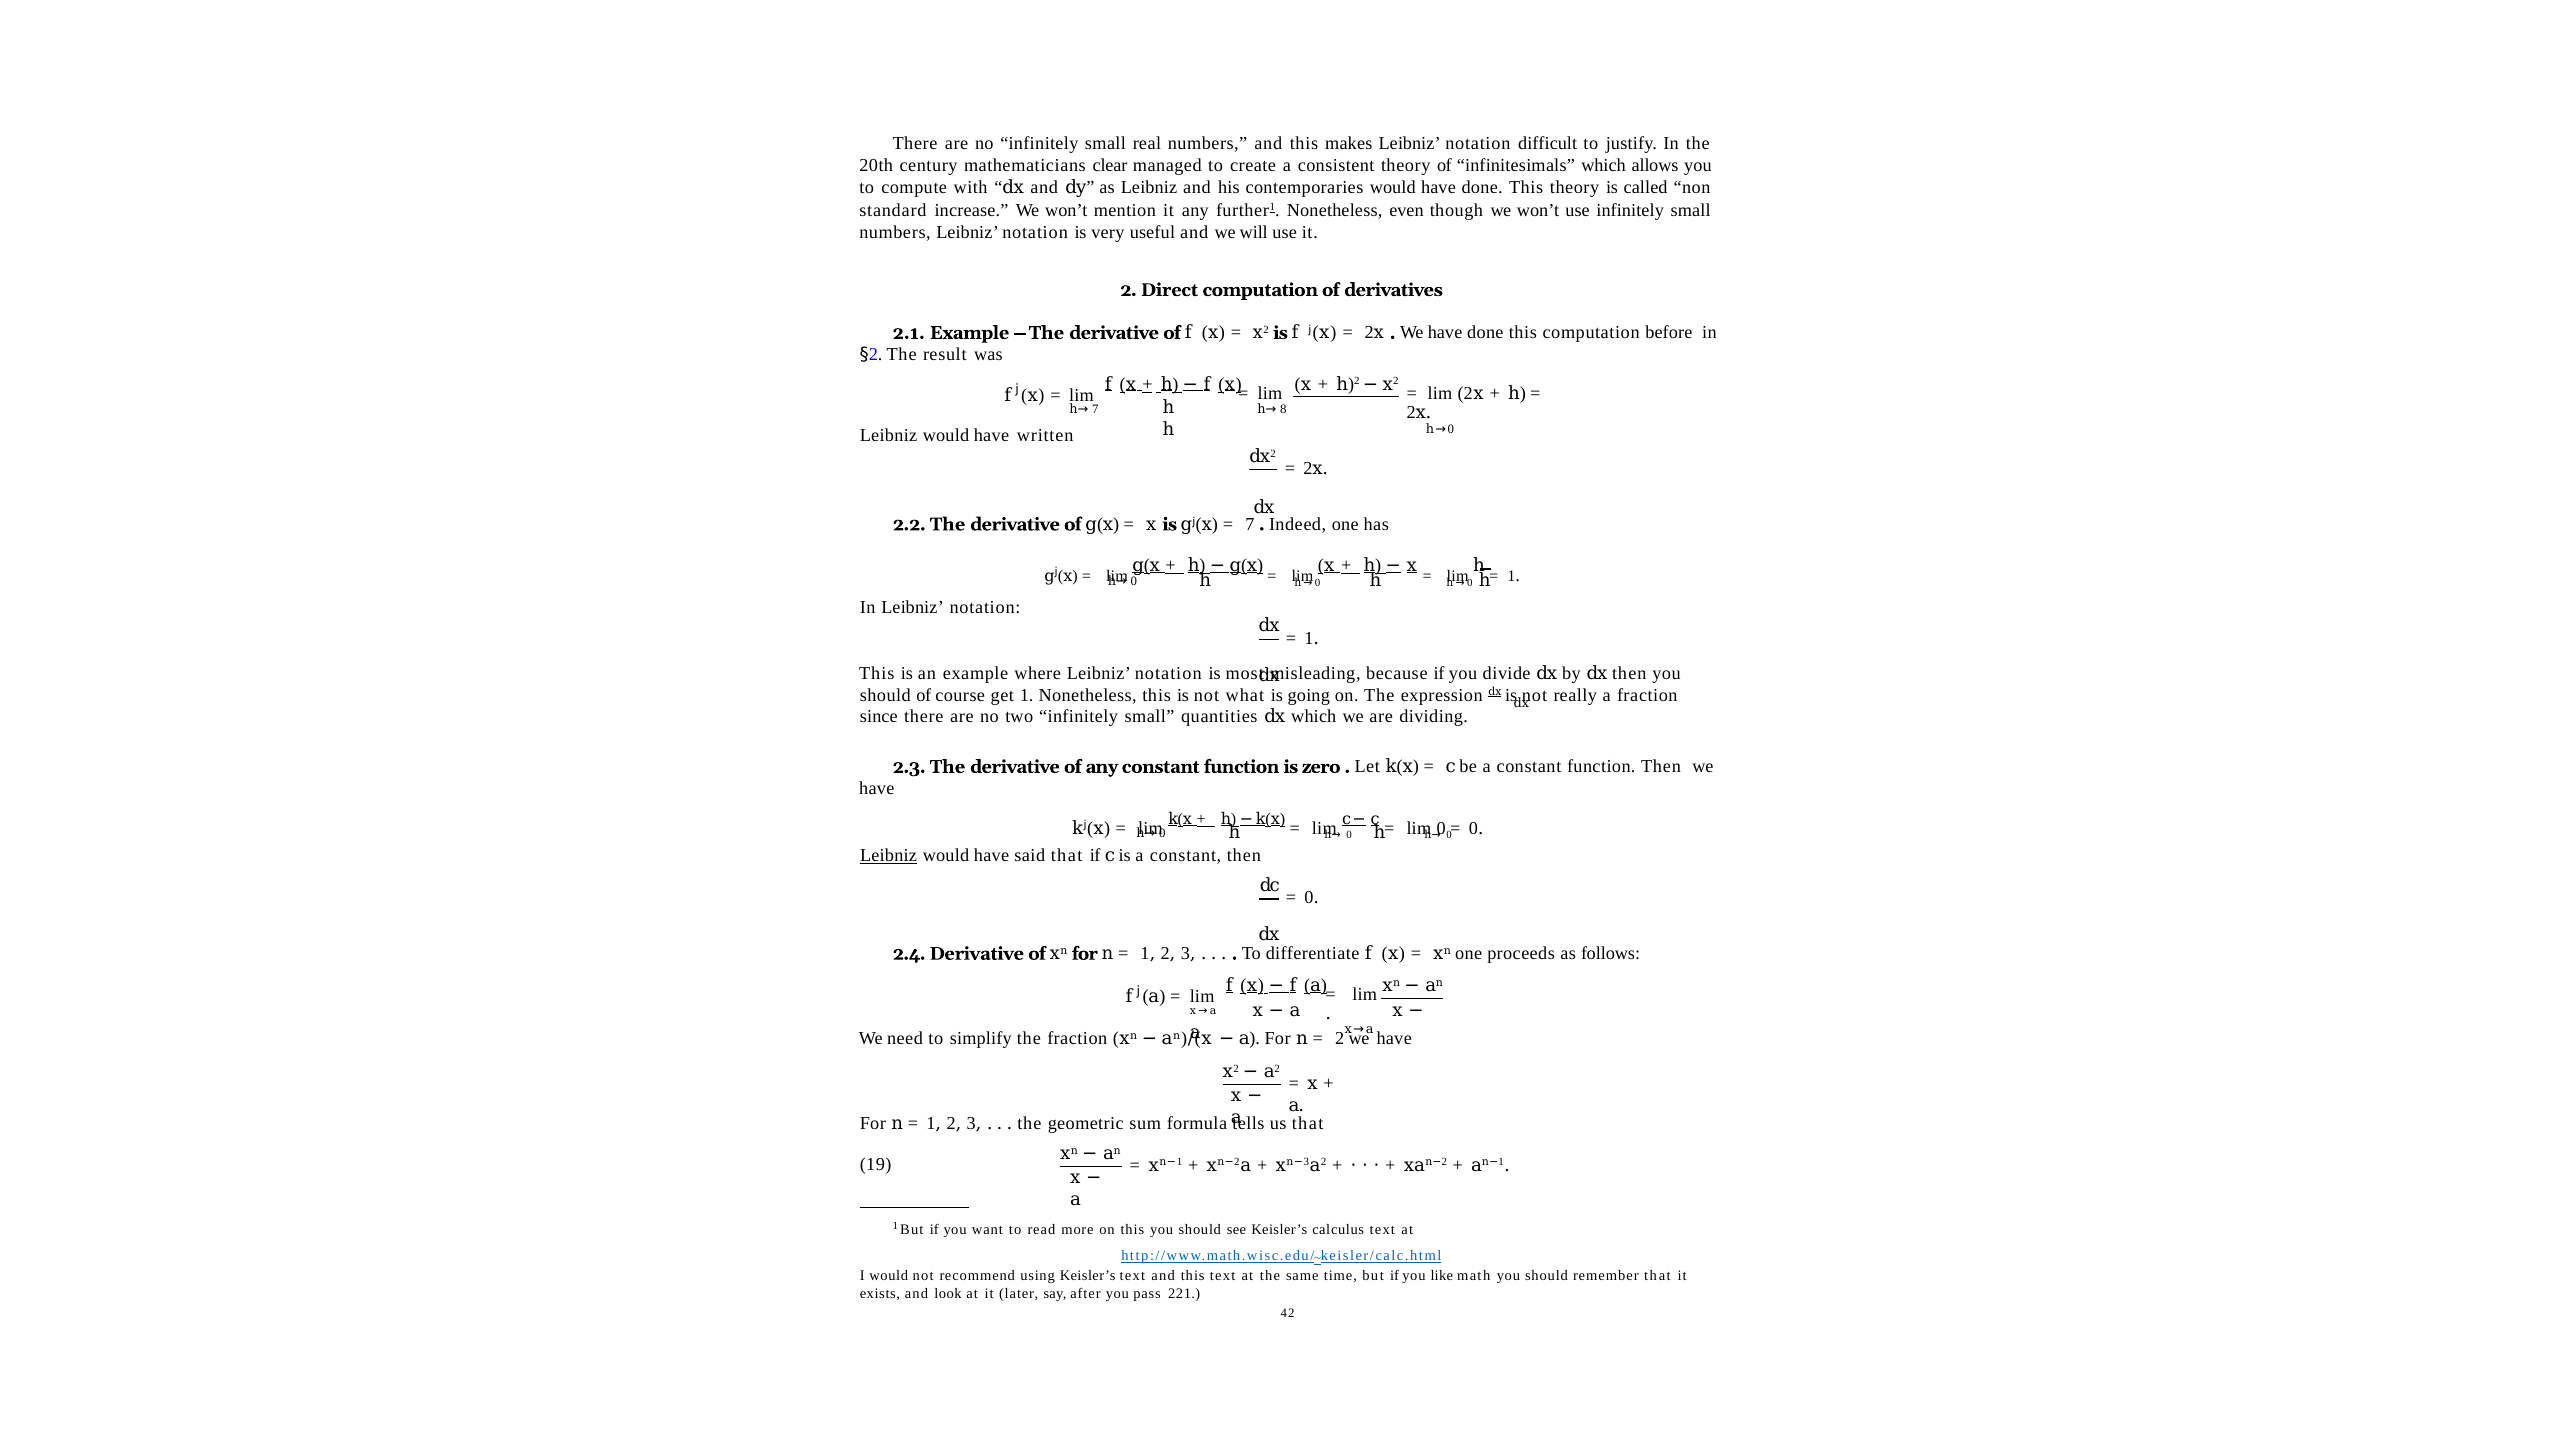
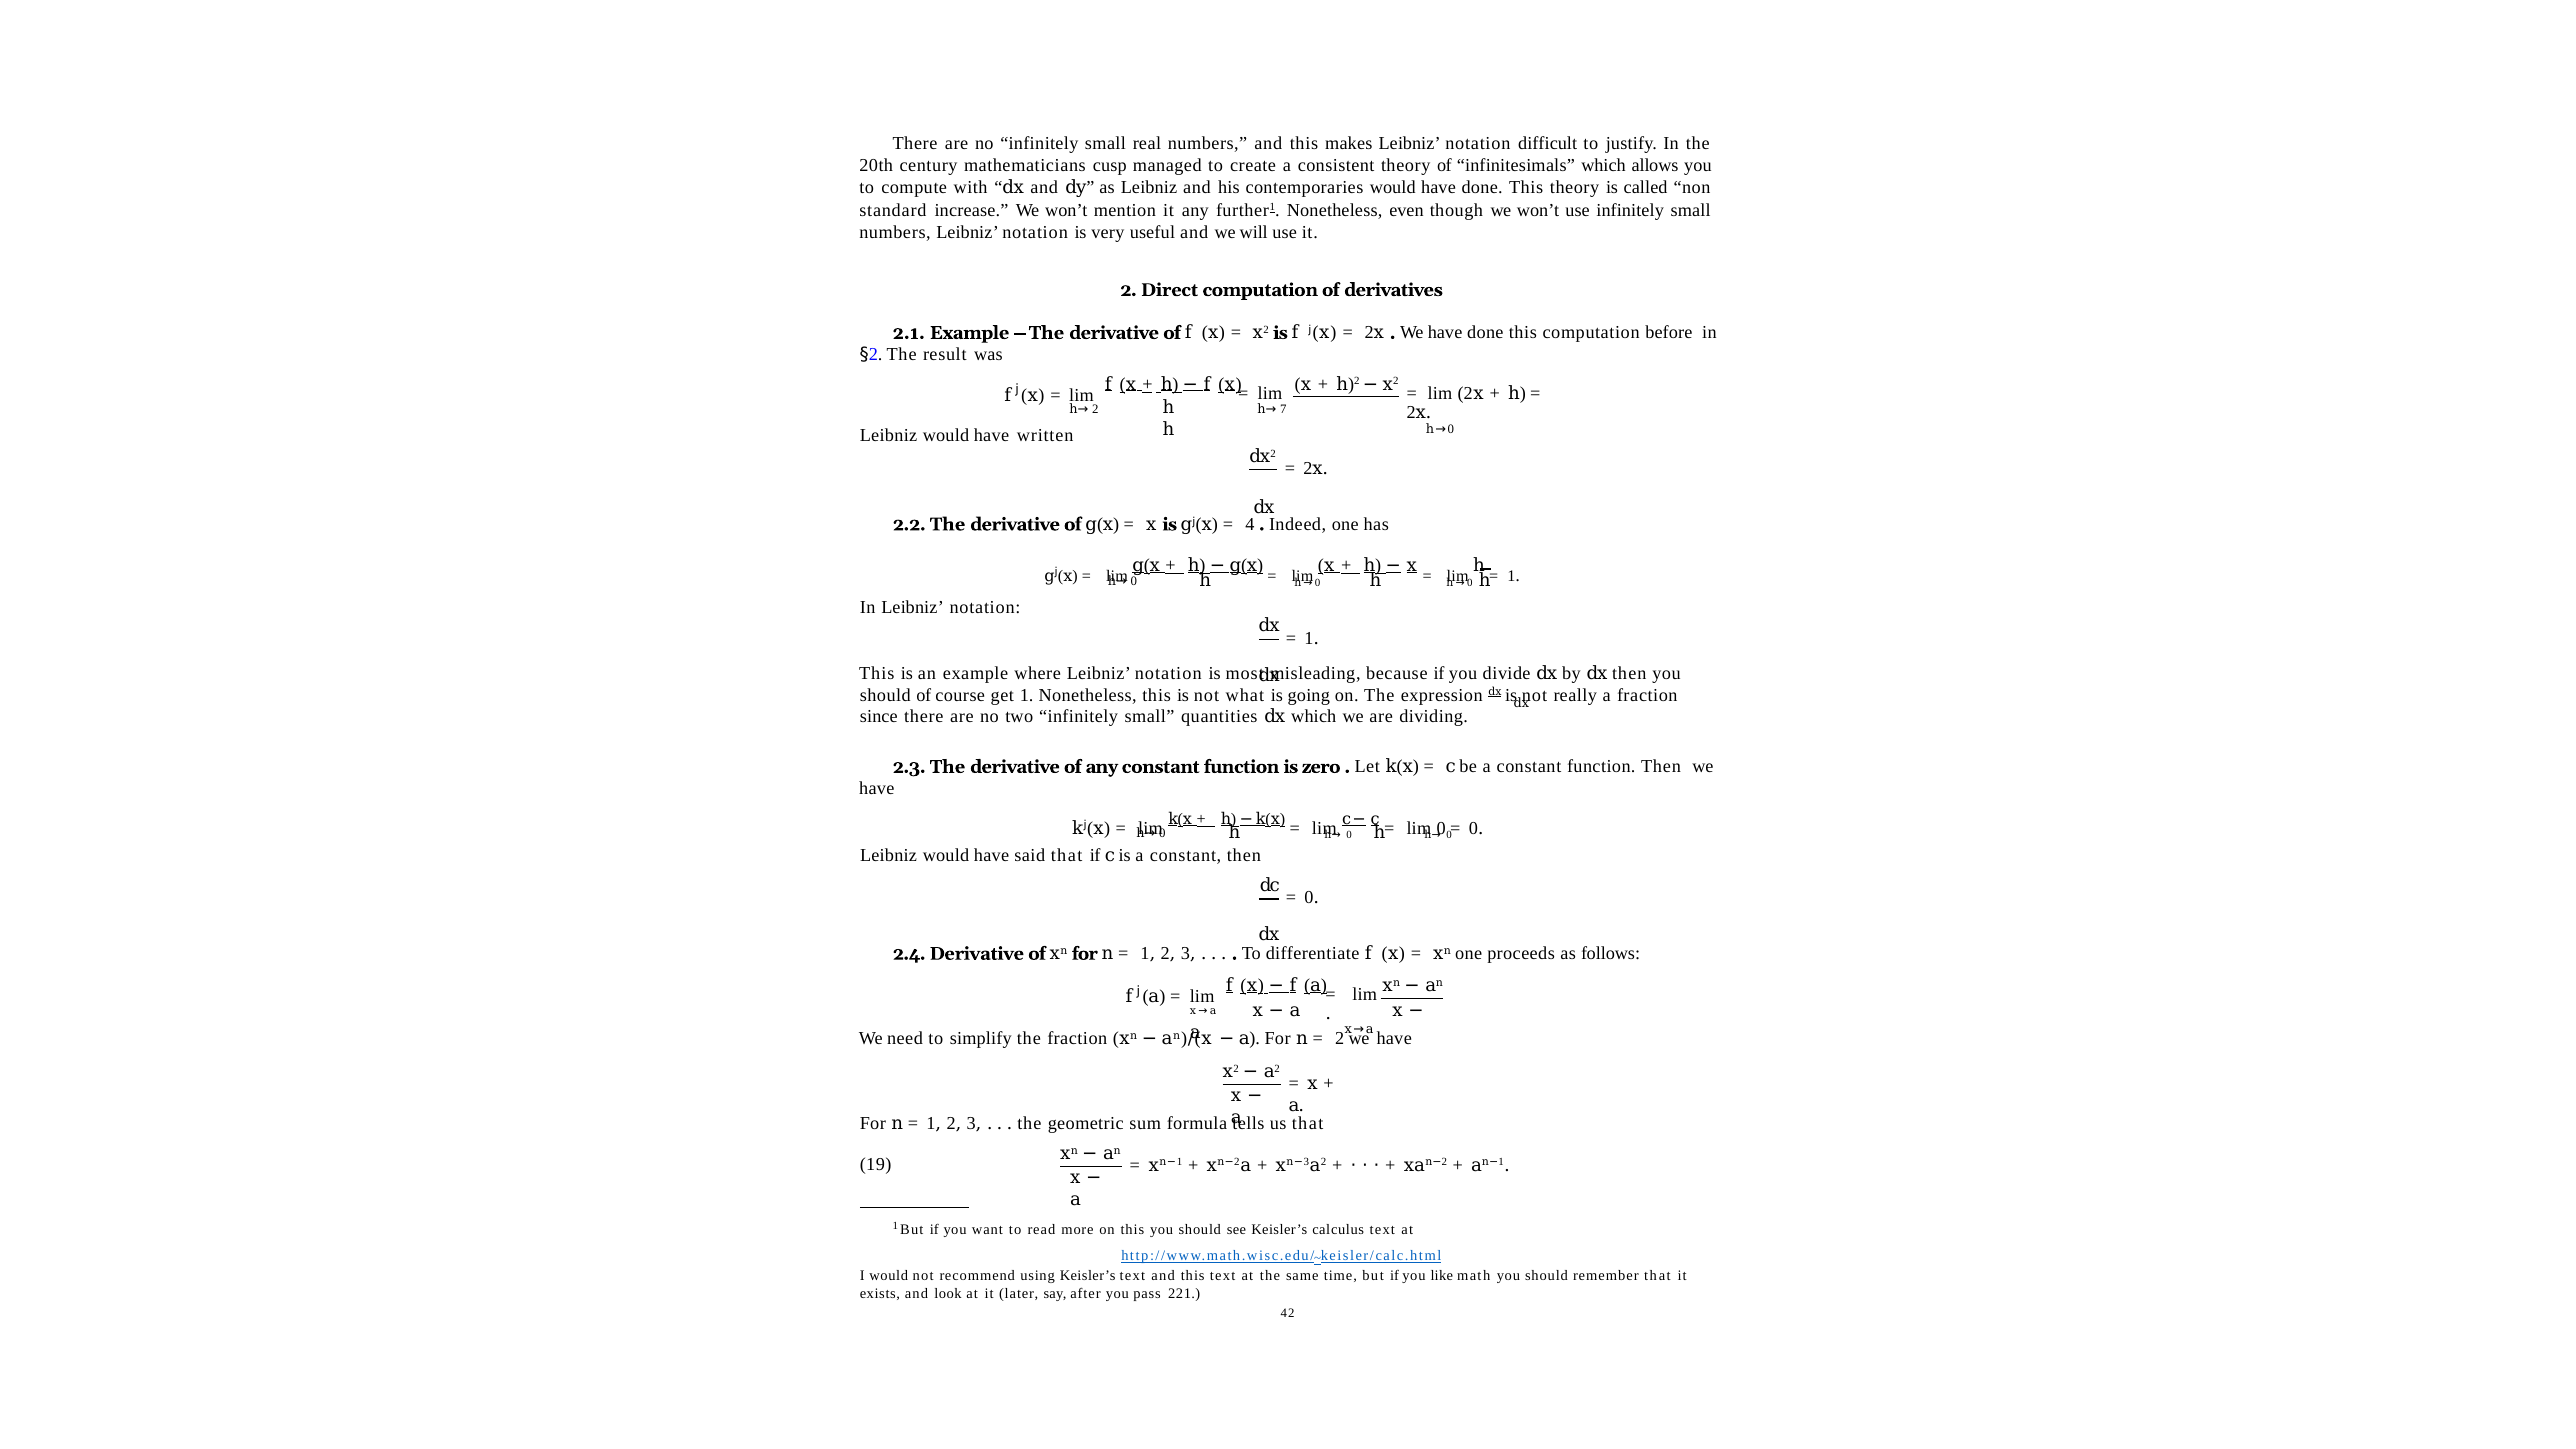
clear: clear -> cusp
7 at (1095, 409): 7 -> 2
8: 8 -> 7
7 at (1250, 524): 7 -> 4
Leibniz at (889, 856) underline: present -> none
